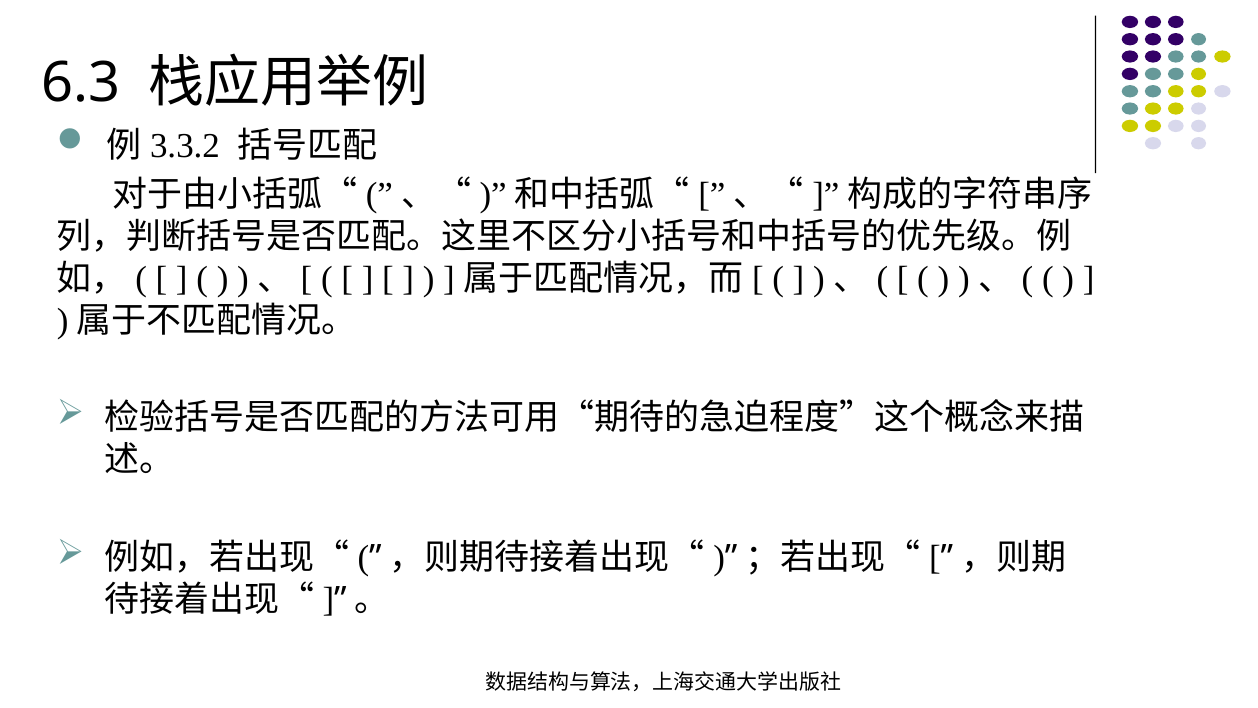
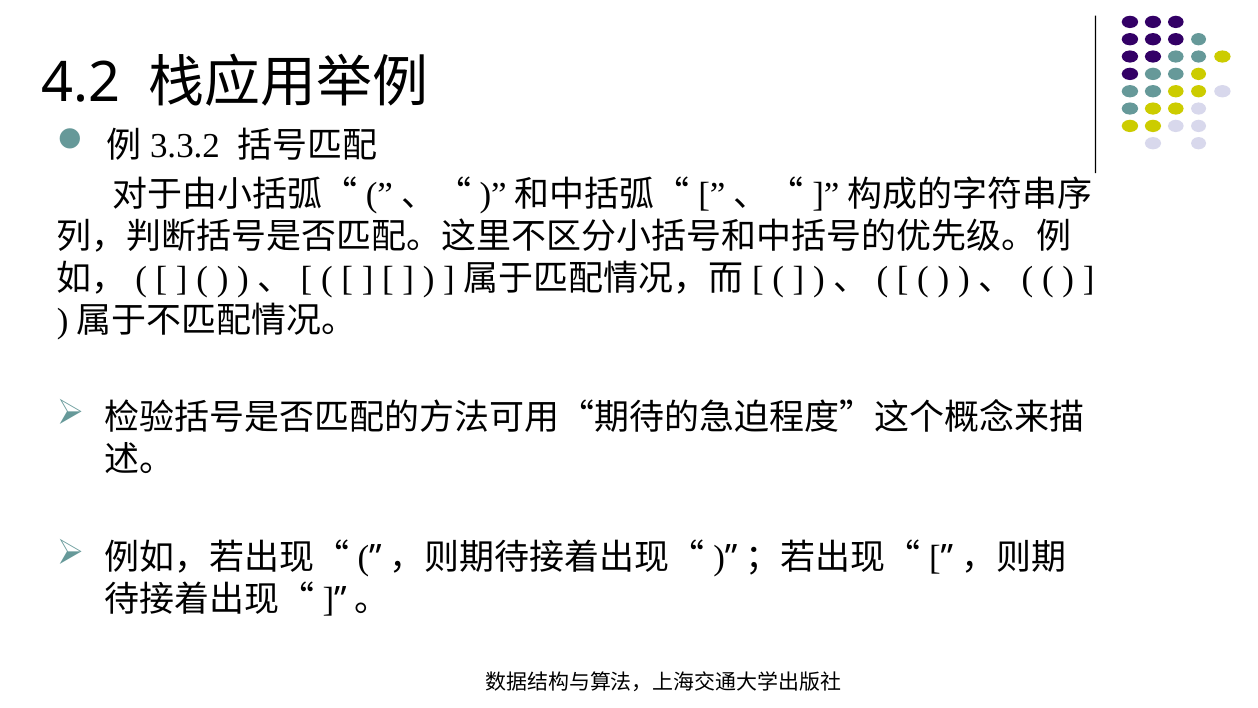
6.3: 6.3 -> 4.2
